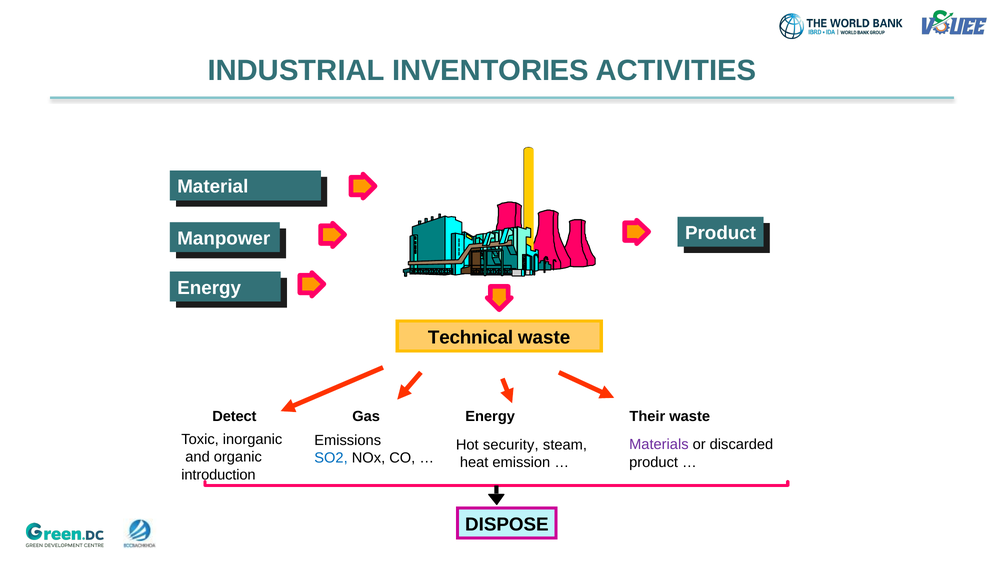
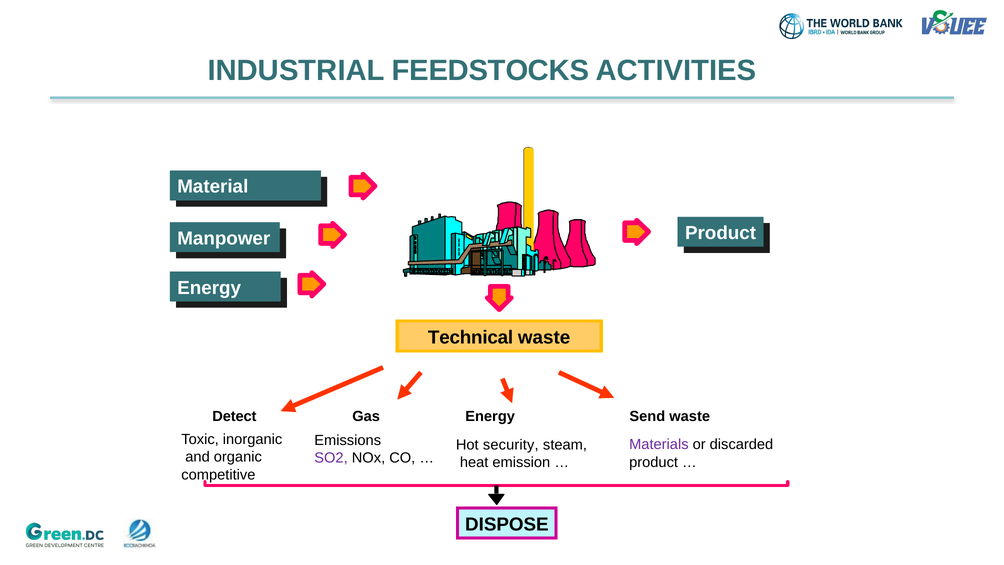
INVENTORIES: INVENTORIES -> FEEDSTOCKS
Their: Their -> Send
SO2 colour: blue -> purple
introduction: introduction -> competitive
